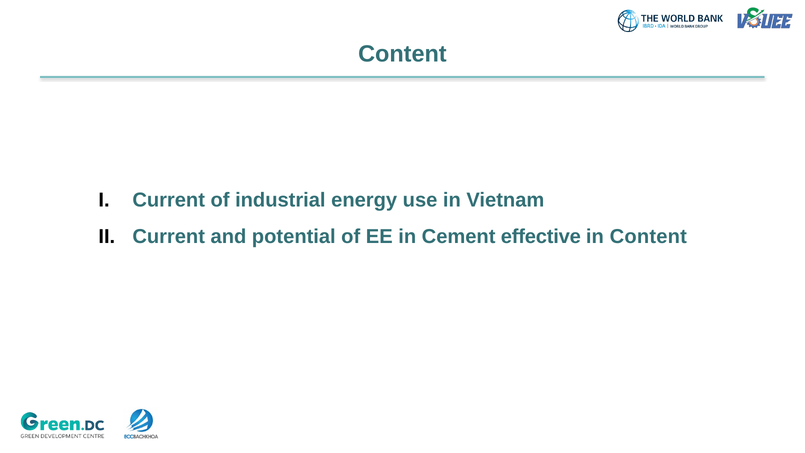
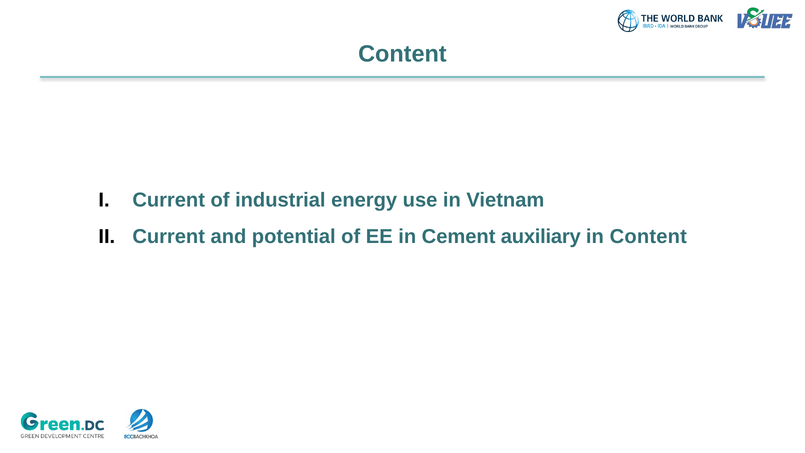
effective: effective -> auxiliary
